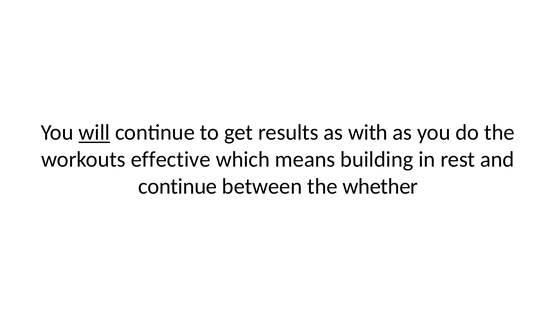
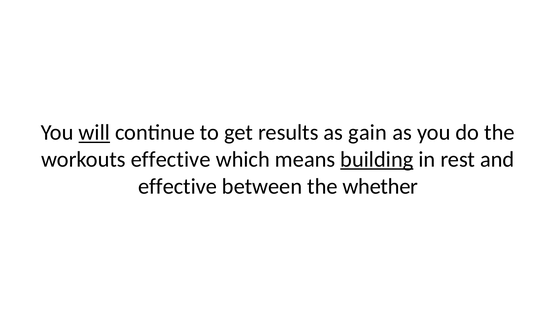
with: with -> gain
building underline: none -> present
continue at (178, 186): continue -> effective
